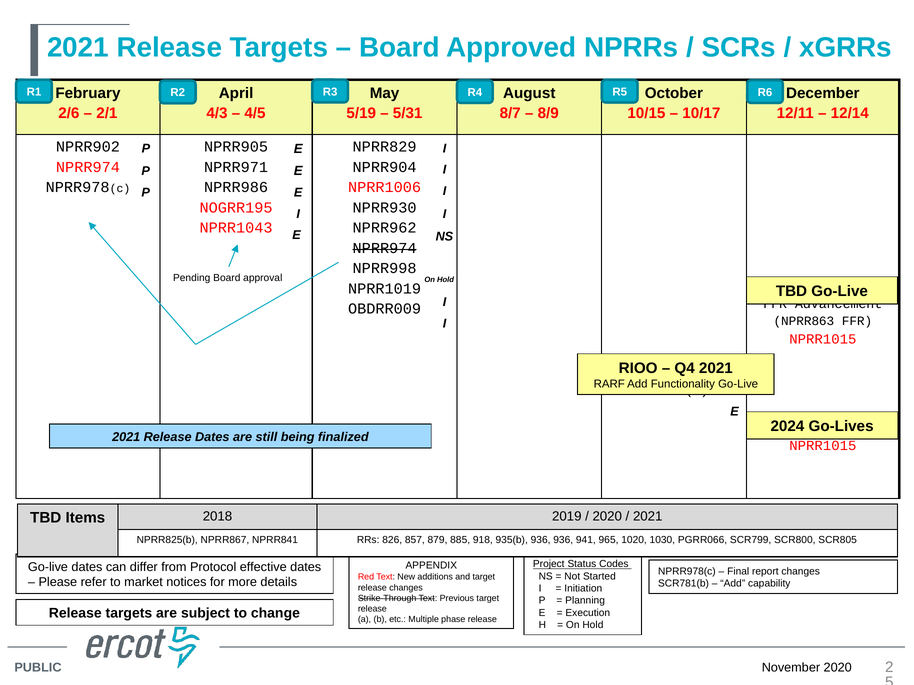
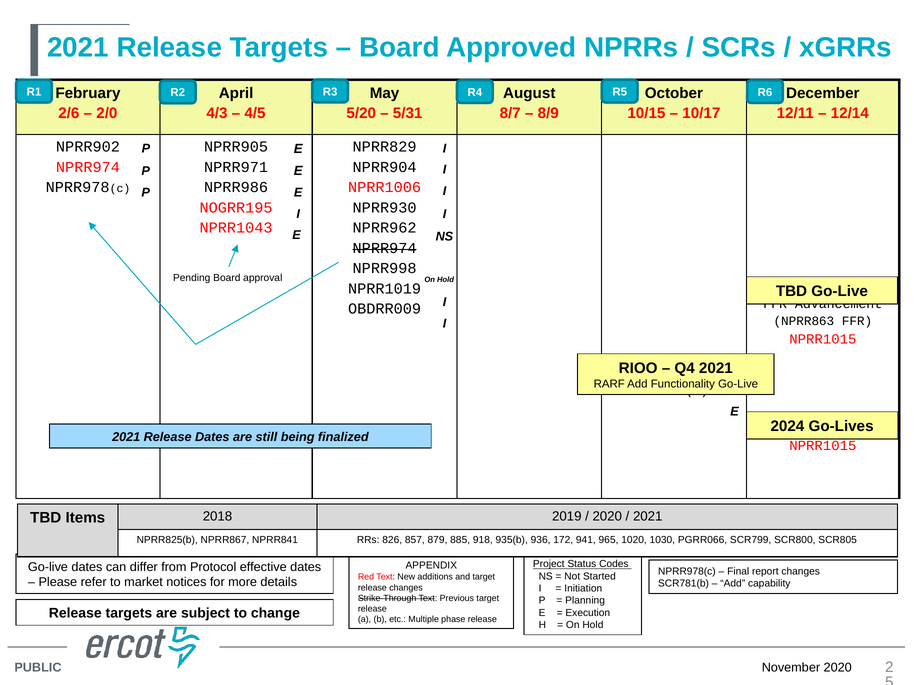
2/1: 2/1 -> 2/0
5/19: 5/19 -> 5/20
936 936: 936 -> 172
